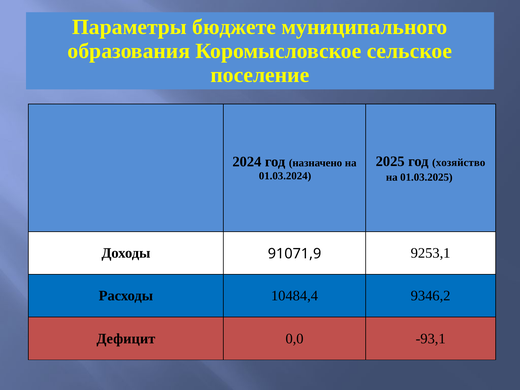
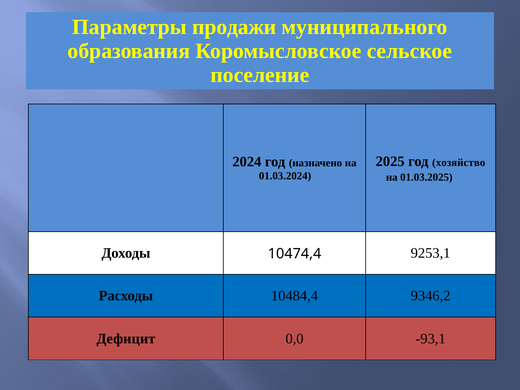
бюджете: бюджете -> продажи
91071,9: 91071,9 -> 10474,4
